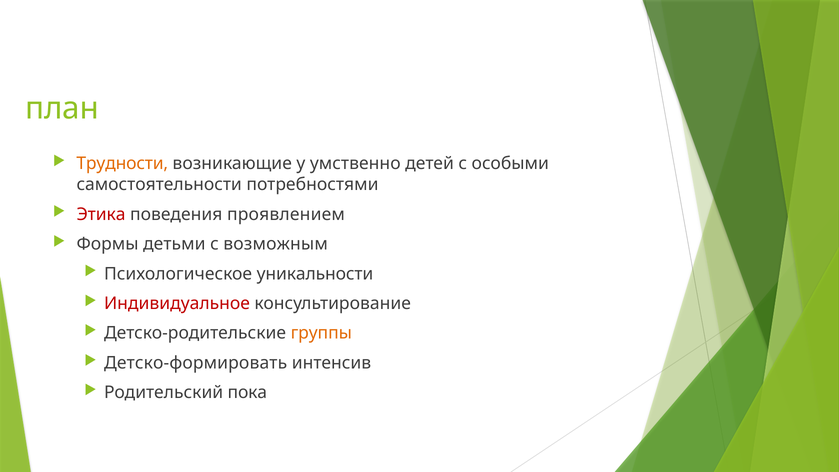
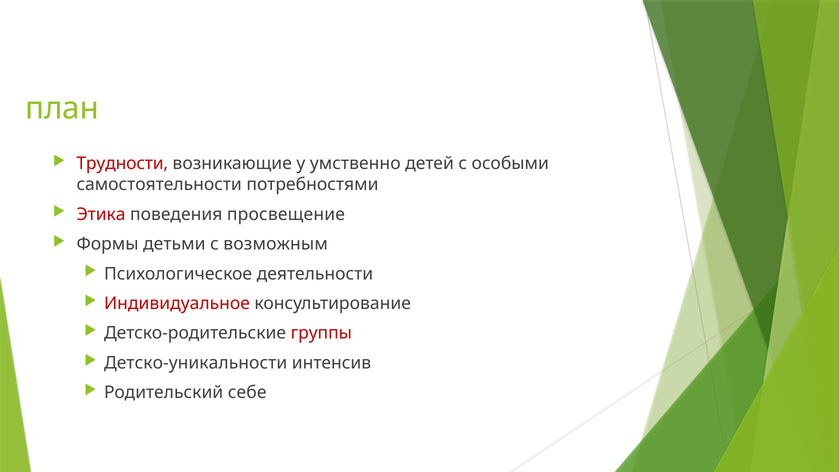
Трудности colour: orange -> red
проявлением: проявлением -> просвещение
уникальности: уникальности -> деятельности
группы colour: orange -> red
Детско-формировать: Детско-формировать -> Детско-уникальности
пока: пока -> себе
